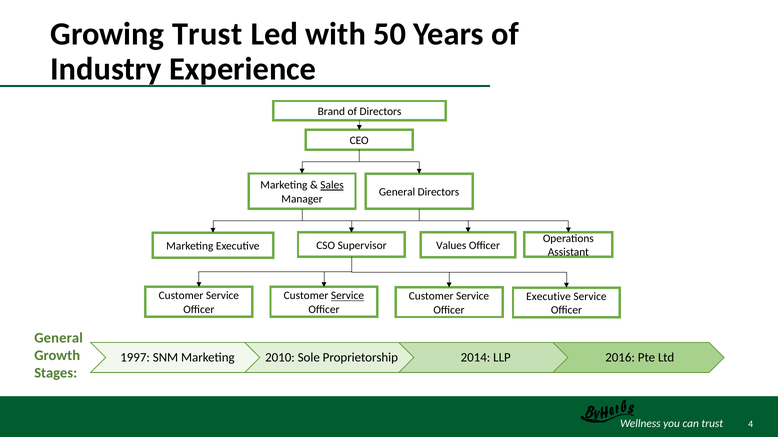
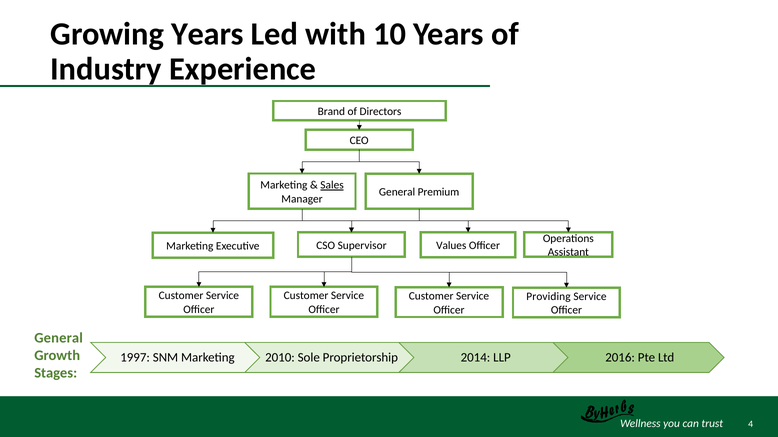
Growing Trust: Trust -> Years
50: 50 -> 10
General Directors: Directors -> Premium
Service at (347, 296) underline: present -> none
Executive at (549, 297): Executive -> Providing
